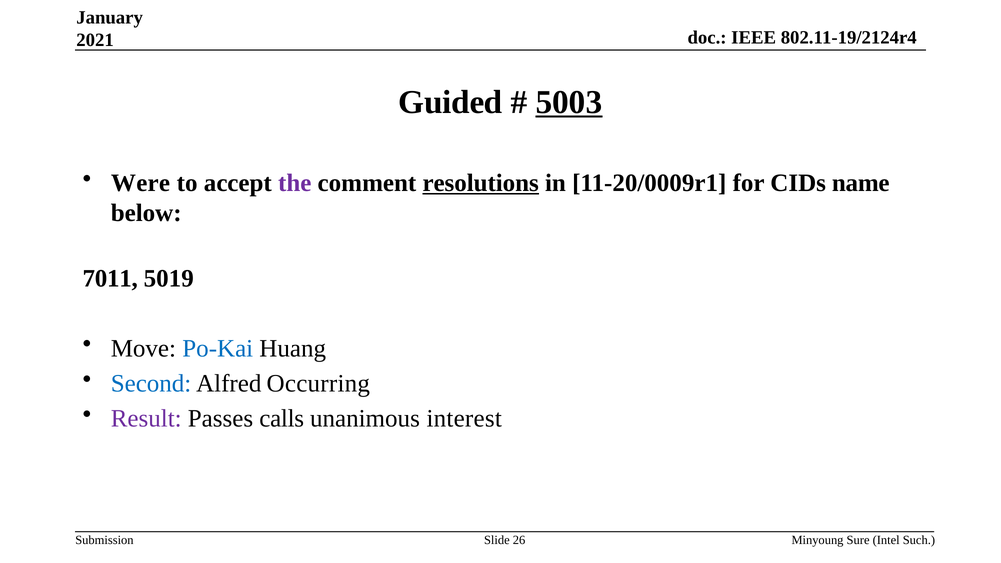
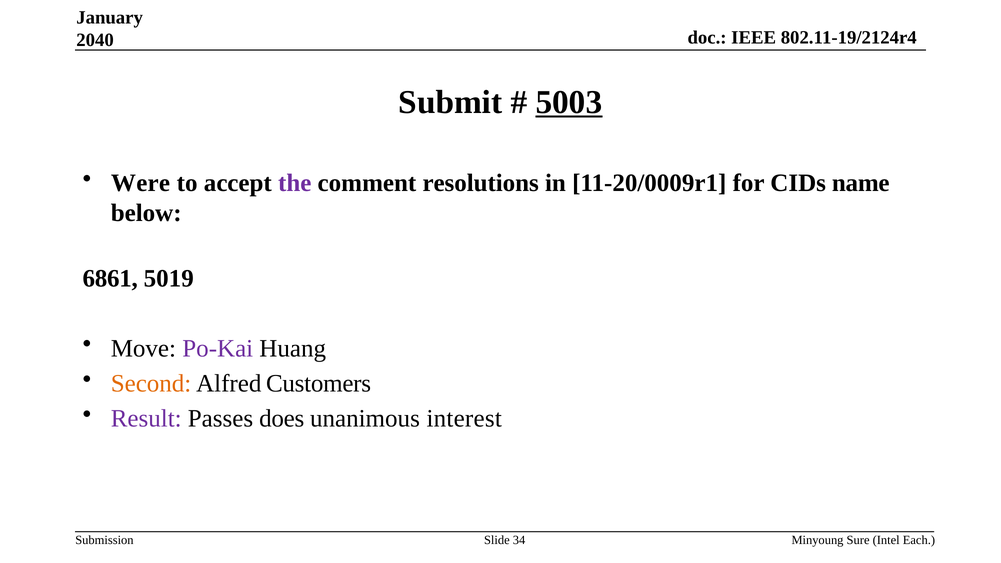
2021: 2021 -> 2040
Guided: Guided -> Submit
resolutions underline: present -> none
7011: 7011 -> 6861
Po-Kai colour: blue -> purple
Second colour: blue -> orange
Occurring: Occurring -> Customers
calls: calls -> does
26: 26 -> 34
Such: Such -> Each
